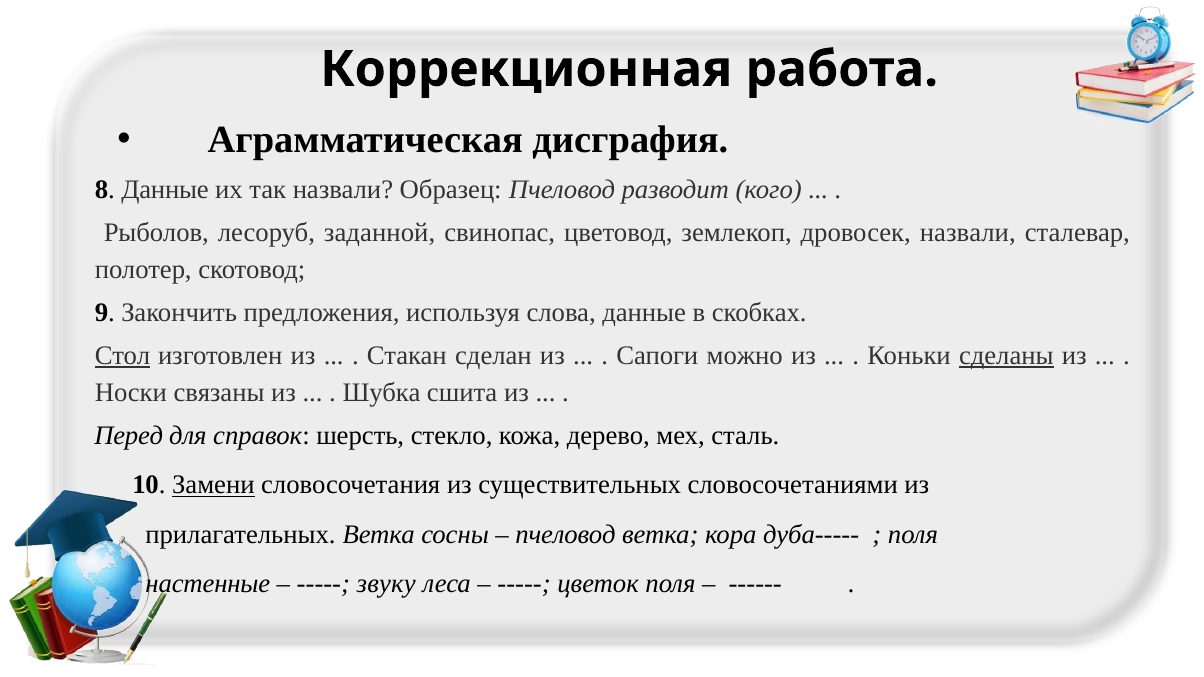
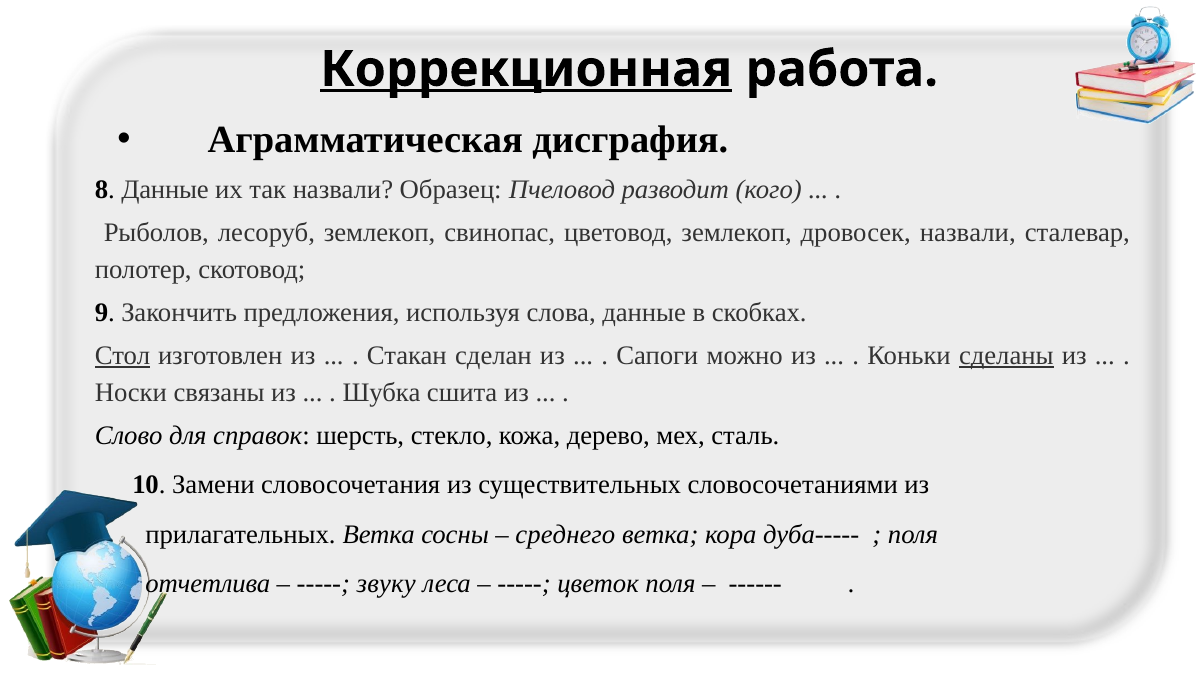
Коррекционная underline: none -> present
лесоруб заданной: заданной -> землекоп
Перед: Перед -> Слово
Замени underline: present -> none
пчеловод at (566, 535): пчеловод -> среднего
настенные: настенные -> отчетлива
